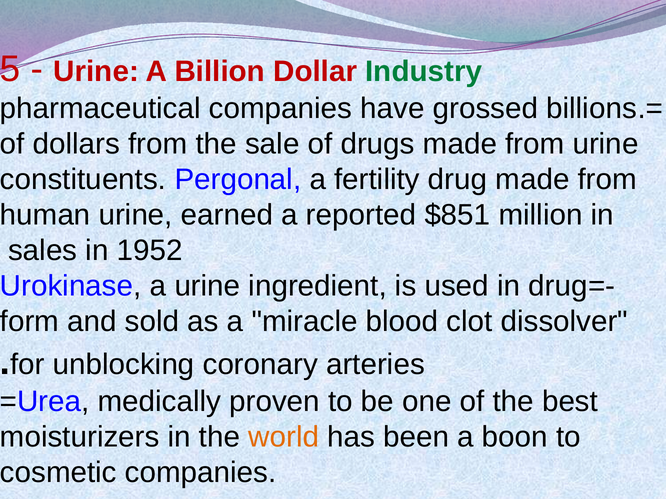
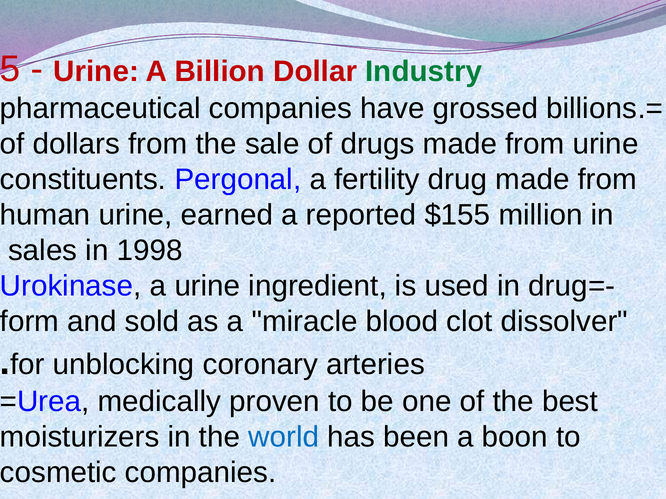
$851: $851 -> $155
1952: 1952 -> 1998
world colour: orange -> blue
